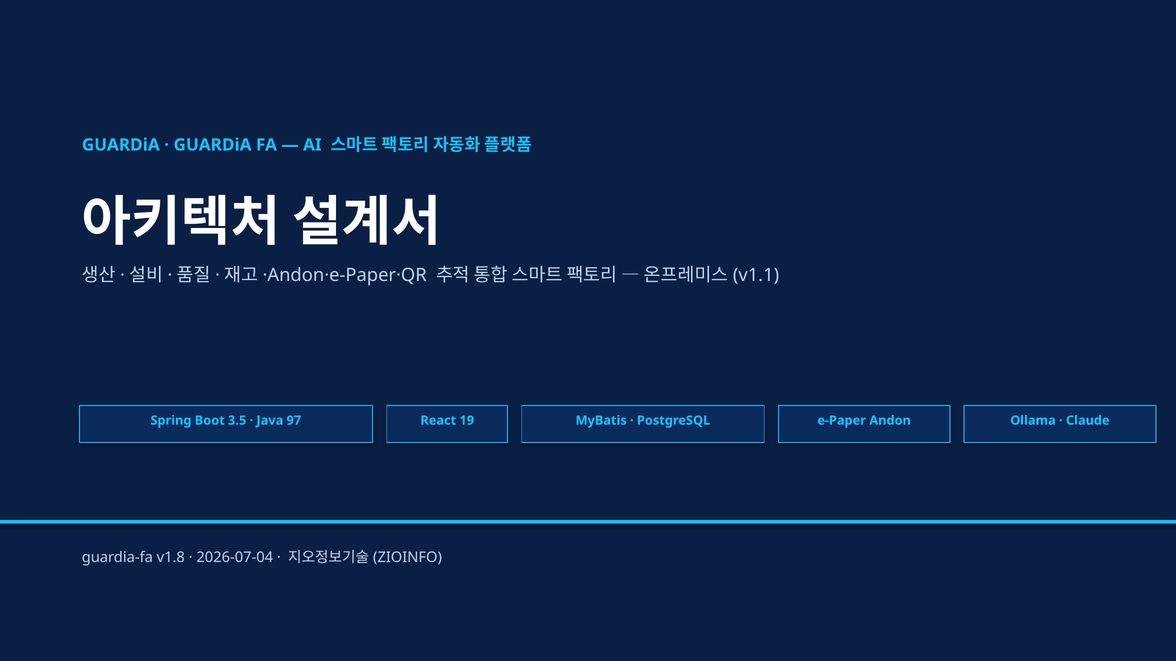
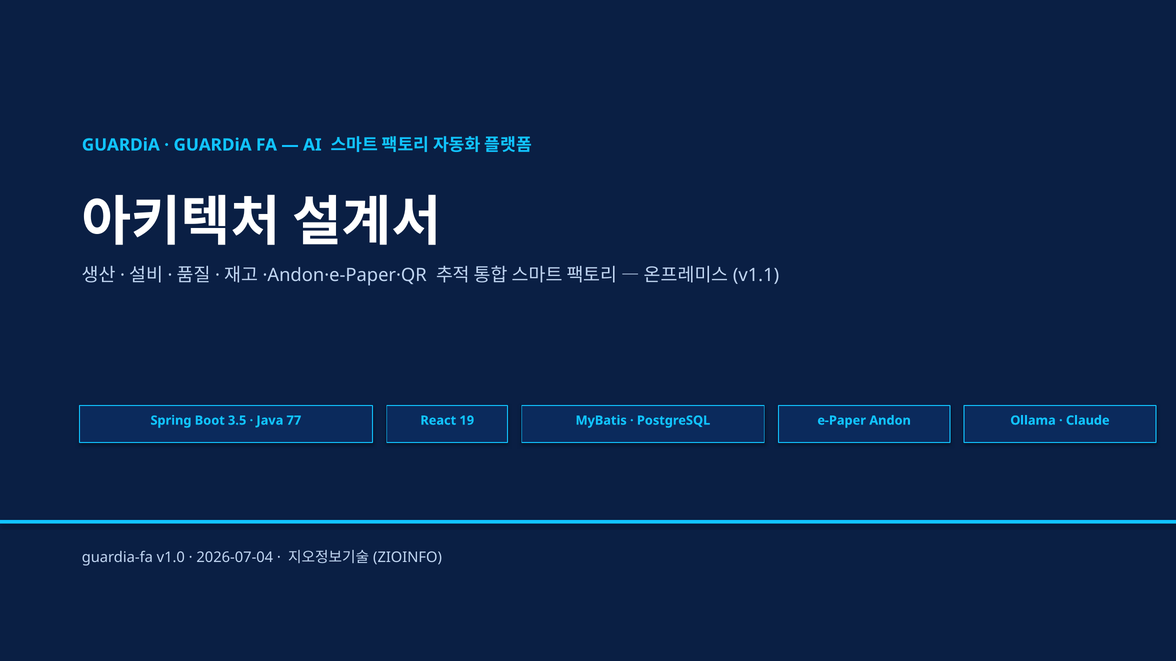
97: 97 -> 77
v1.8: v1.8 -> v1.0
